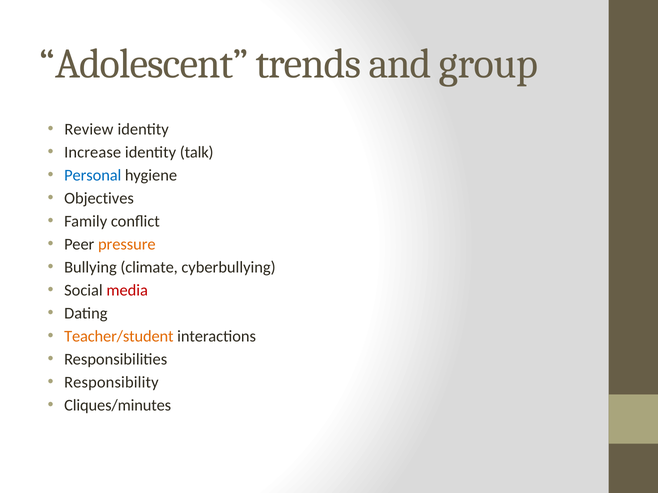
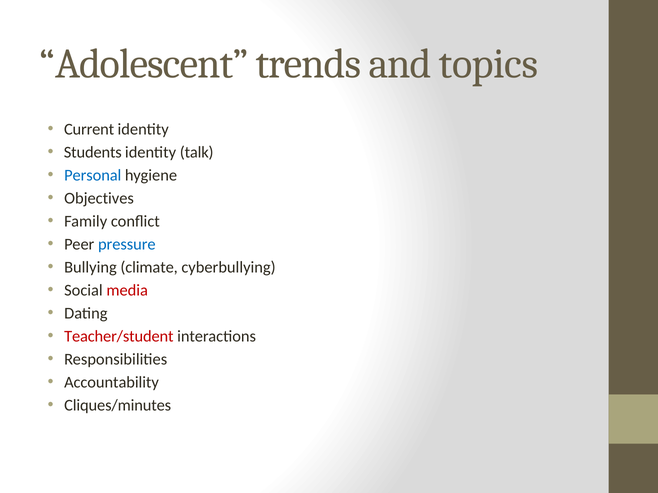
group: group -> topics
Review: Review -> Current
Increase: Increase -> Students
pressure colour: orange -> blue
Teacher/student colour: orange -> red
Responsibility: Responsibility -> Accountability
